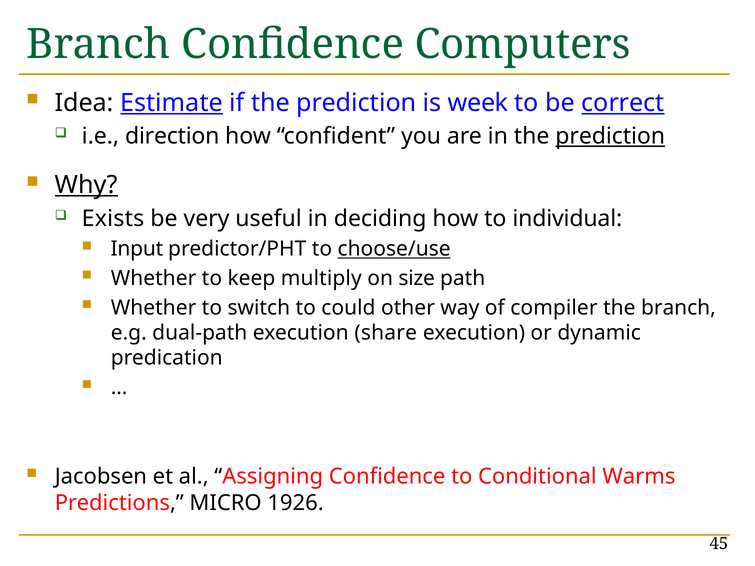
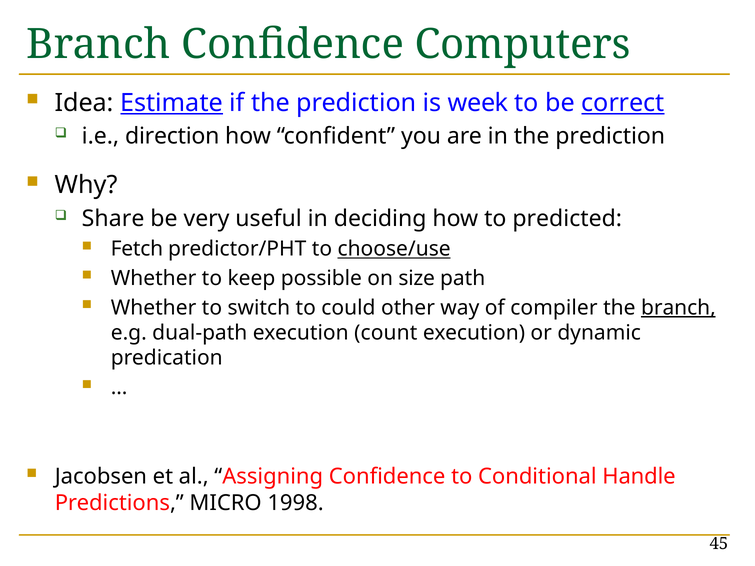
prediction at (610, 136) underline: present -> none
Why underline: present -> none
Exists: Exists -> Share
individual: individual -> predicted
Input: Input -> Fetch
multiply: multiply -> possible
branch at (678, 308) underline: none -> present
share: share -> count
Warms: Warms -> Handle
1926: 1926 -> 1998
